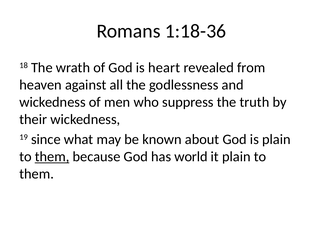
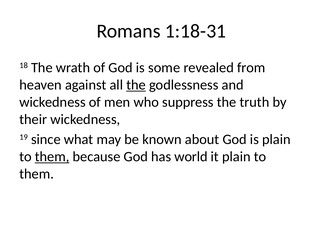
1:18-36: 1:18-36 -> 1:18-31
heart: heart -> some
the at (136, 85) underline: none -> present
